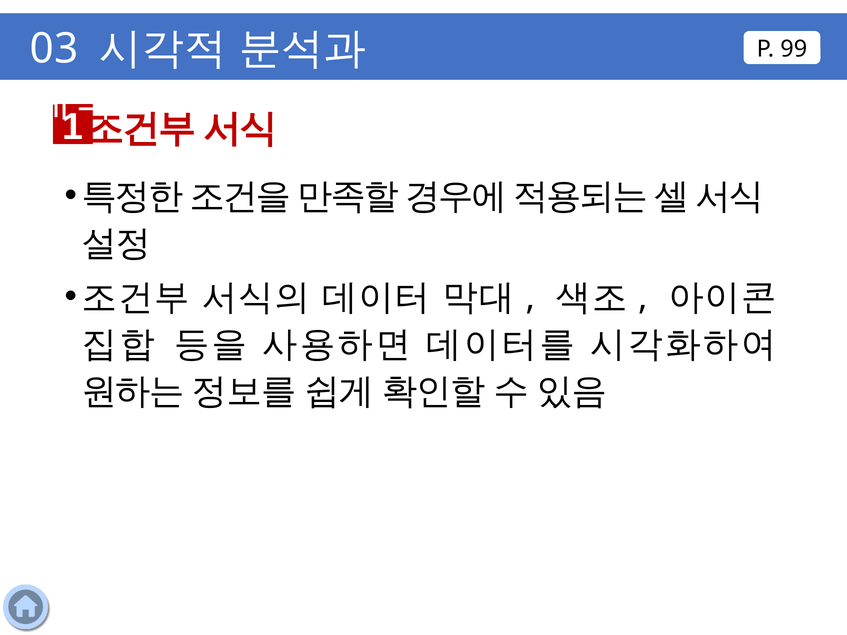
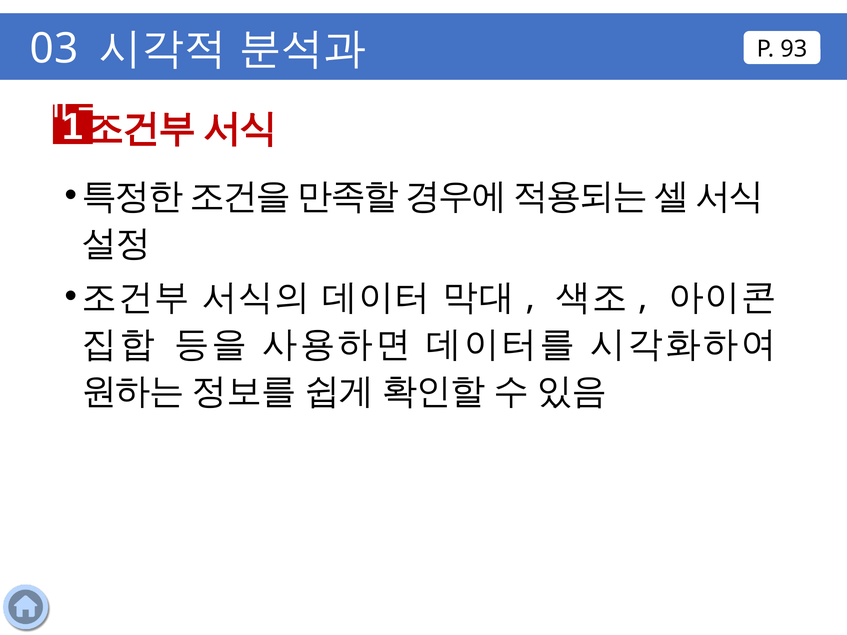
99: 99 -> 93
